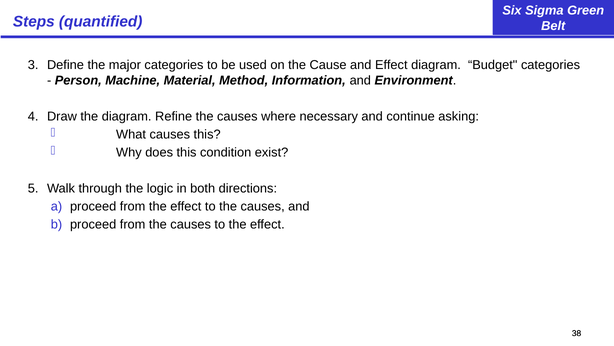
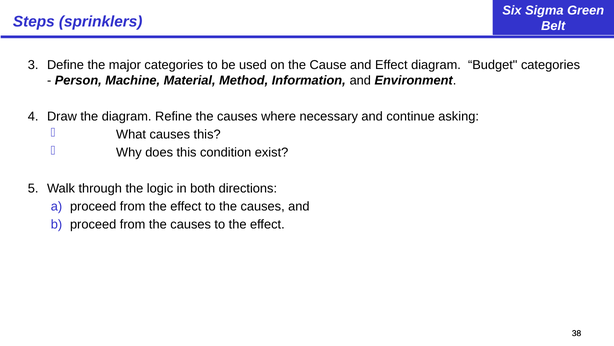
quantified: quantified -> sprinklers
